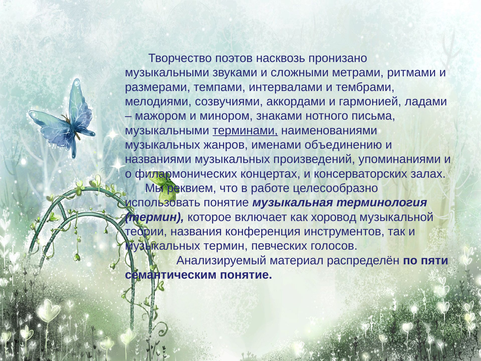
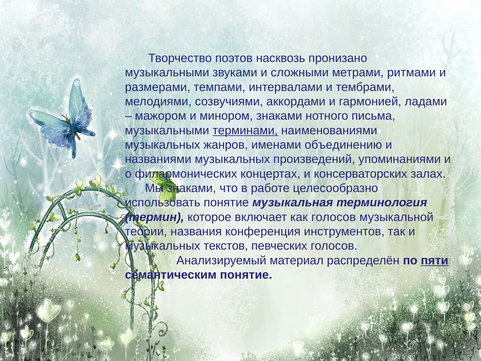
Мы реквием: реквием -> знаками
как хоровод: хоровод -> голосов
музыкальных термин: термин -> текстов
пяти underline: none -> present
